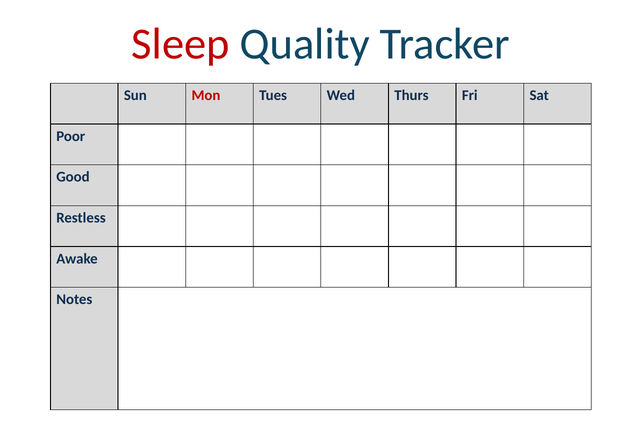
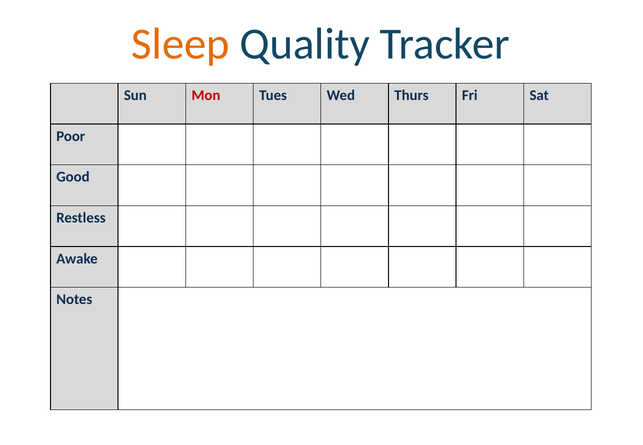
Sleep colour: red -> orange
